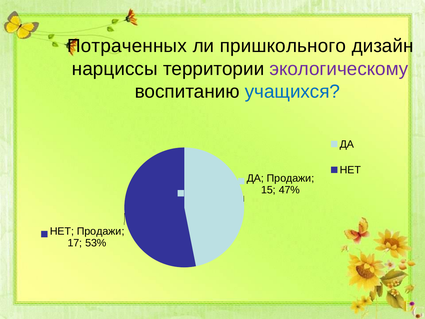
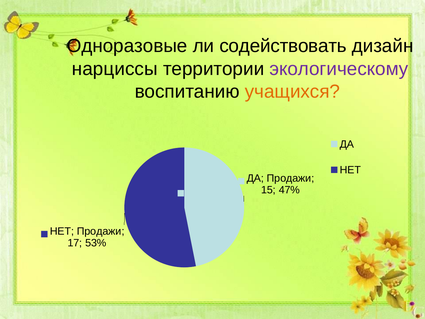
Потраченных: Потраченных -> Одноразовые
пришкольного: пришкольного -> содействовать
учащихся colour: blue -> orange
